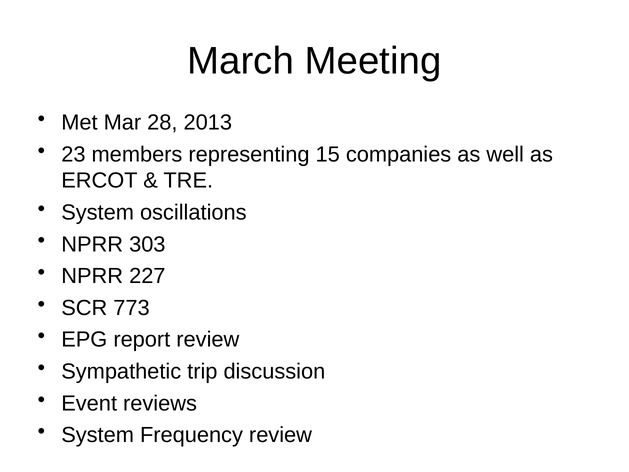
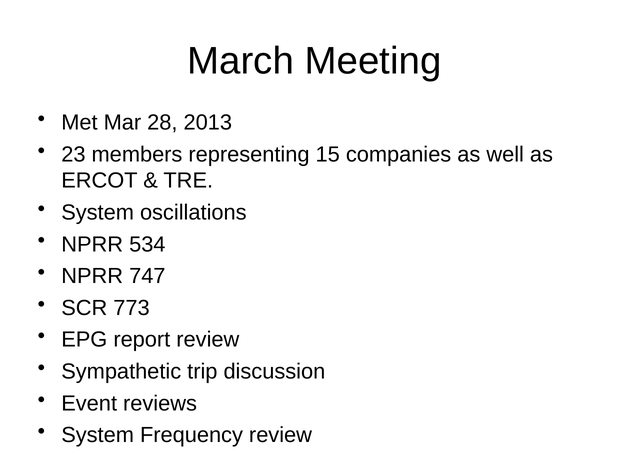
303: 303 -> 534
227: 227 -> 747
